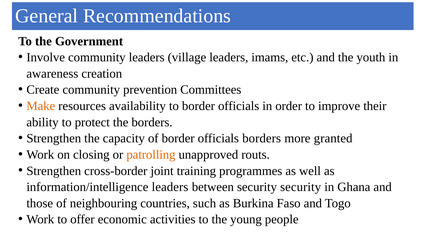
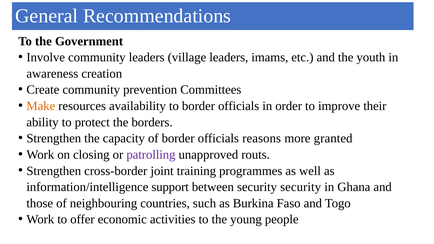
officials borders: borders -> reasons
patrolling colour: orange -> purple
information/intelligence leaders: leaders -> support
